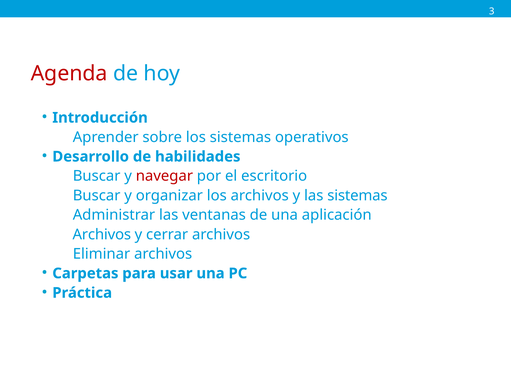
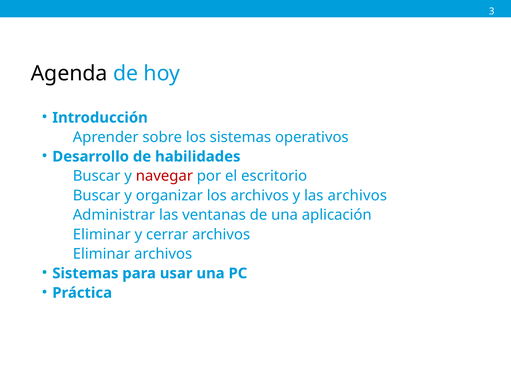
Agenda colour: red -> black
las sistemas: sistemas -> archivos
Archivos at (102, 235): Archivos -> Eliminar
Carpetas at (85, 274): Carpetas -> Sistemas
